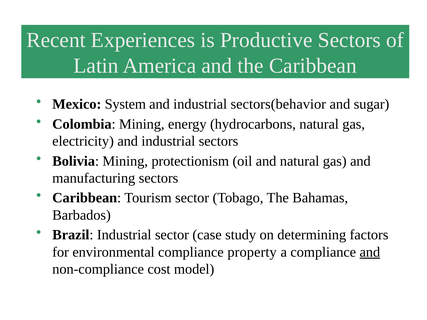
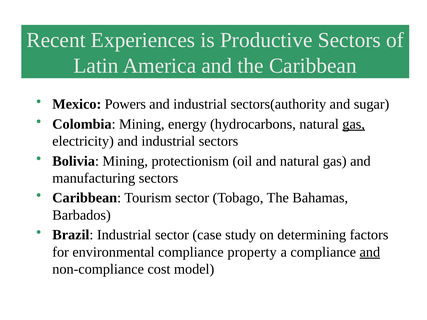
System: System -> Powers
sectors(behavior: sectors(behavior -> sectors(authority
gas at (354, 124) underline: none -> present
